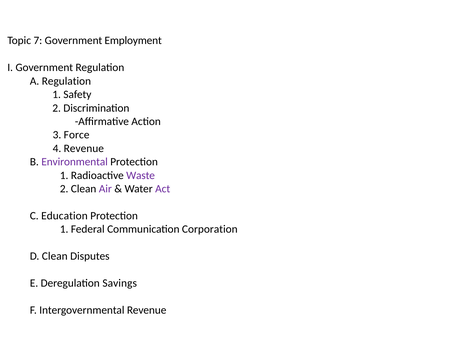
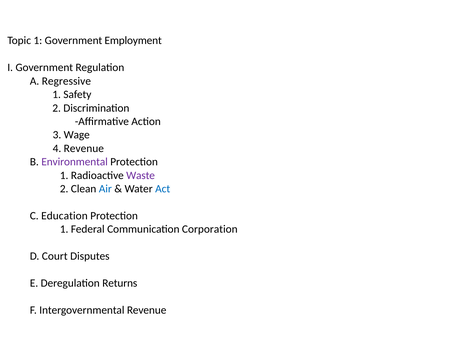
Topic 7: 7 -> 1
A Regulation: Regulation -> Regressive
Force: Force -> Wage
Air colour: purple -> blue
Act colour: purple -> blue
D Clean: Clean -> Court
Savings: Savings -> Returns
